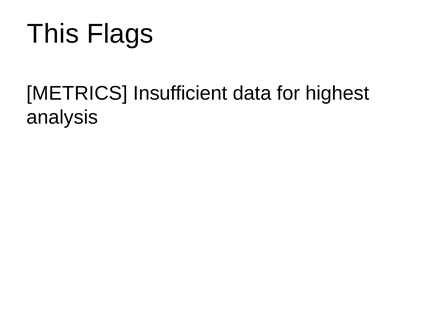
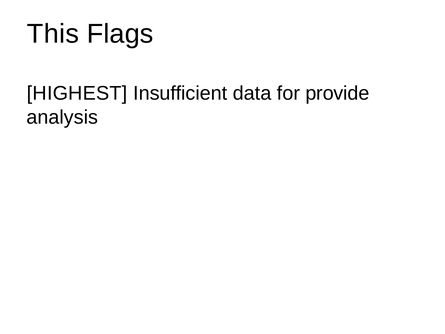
METRICS: METRICS -> HIGHEST
highest: highest -> provide
